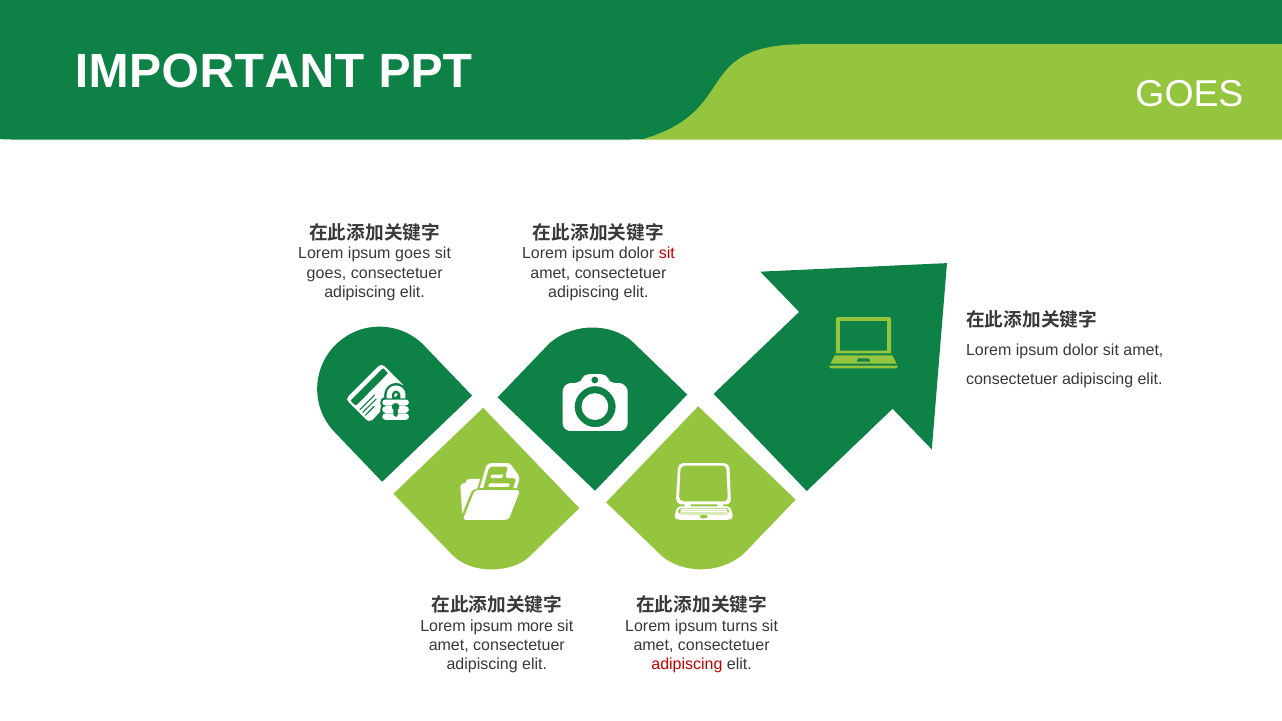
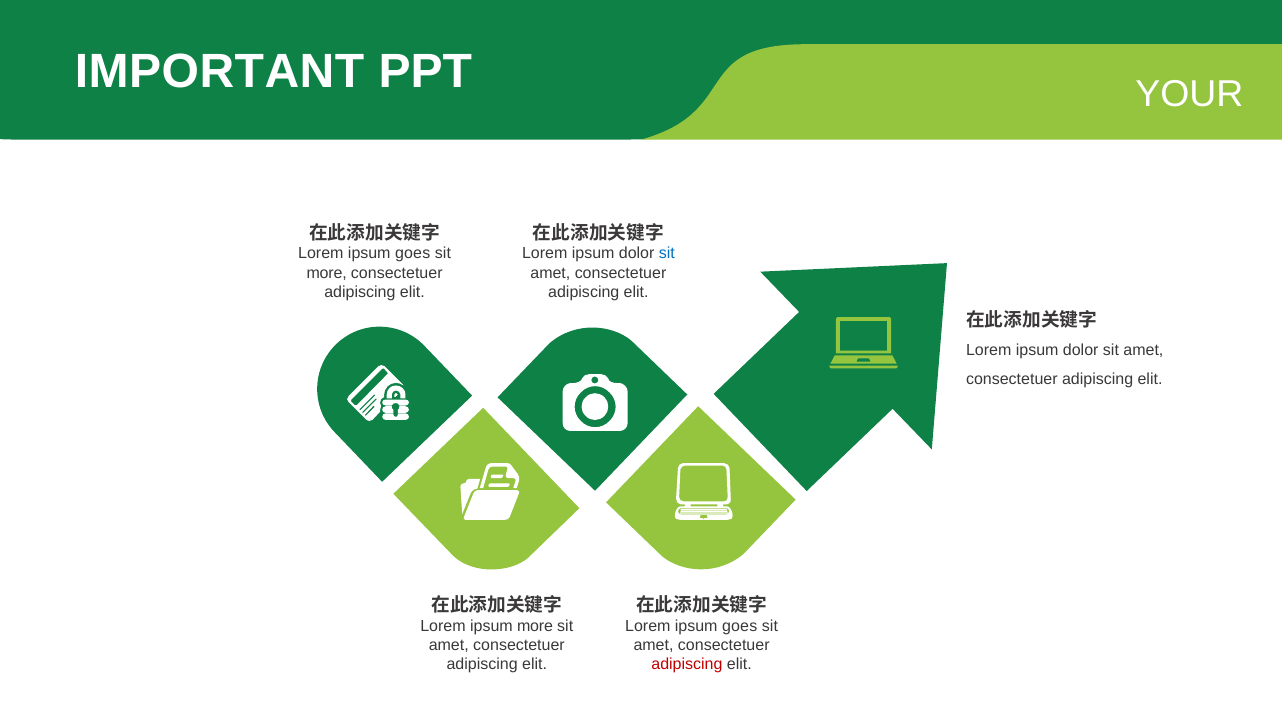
PPT GOES: GOES -> YOUR
sit at (667, 254) colour: red -> blue
goes at (327, 273): goes -> more
turns at (740, 626): turns -> goes
